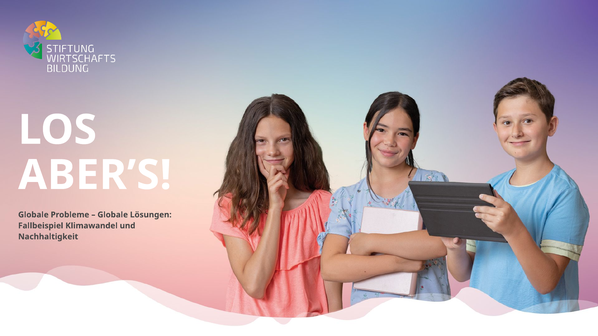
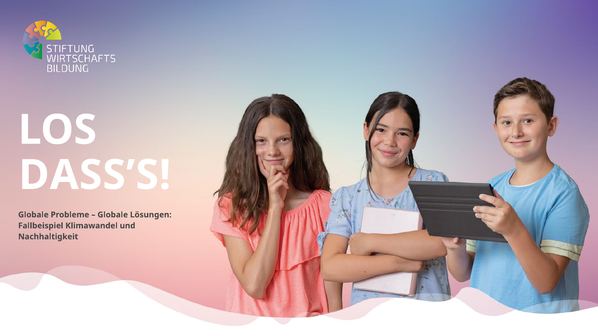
ABER’S: ABER’S -> DASS’S
